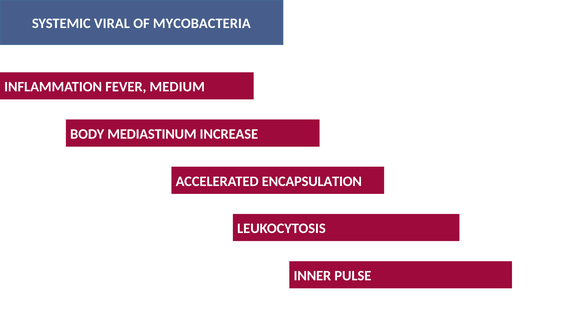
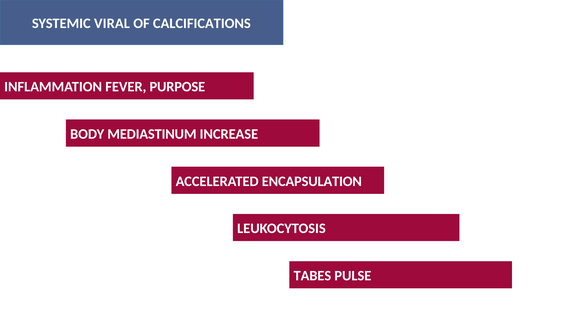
MYCOBACTERIA: MYCOBACTERIA -> CALCIFICATIONS
MEDIUM: MEDIUM -> PURPOSE
INNER: INNER -> TABES
